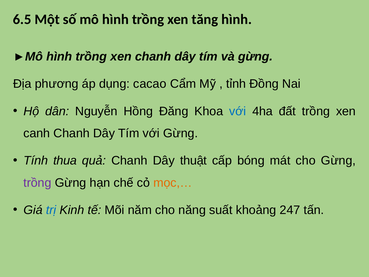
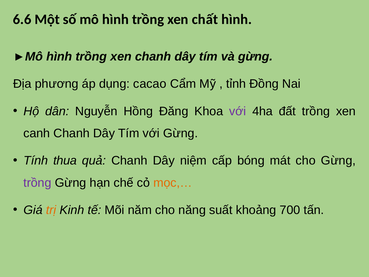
6.5: 6.5 -> 6.6
tăng: tăng -> chất
với at (238, 111) colour: blue -> purple
thuật: thuật -> niệm
trị colour: blue -> orange
247: 247 -> 700
